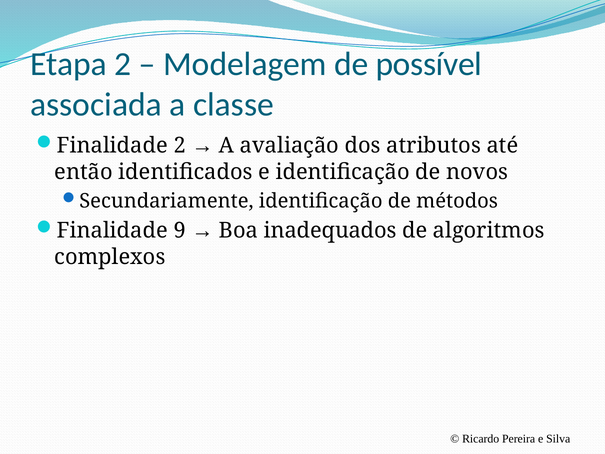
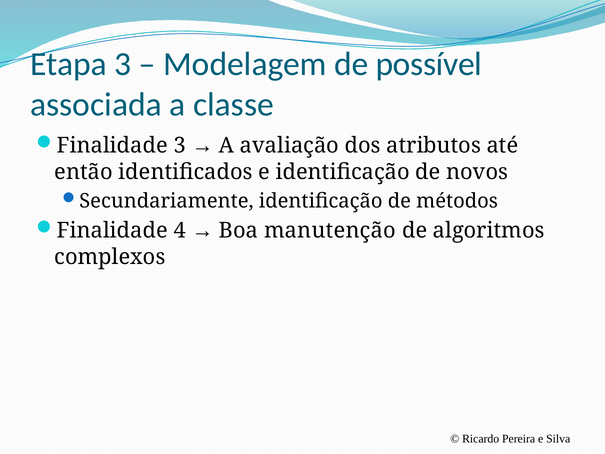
Etapa 2: 2 -> 3
Finalidade 2: 2 -> 3
9: 9 -> 4
inadequados: inadequados -> manutenção
